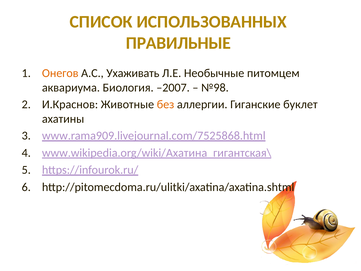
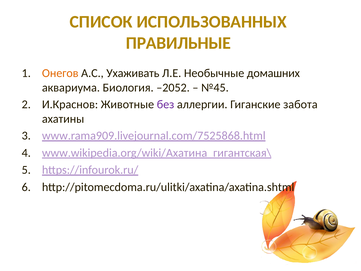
питомцем: питомцем -> домашних
–2007: –2007 -> –2052
№98: №98 -> №45
без colour: orange -> purple
буклет: буклет -> забота
